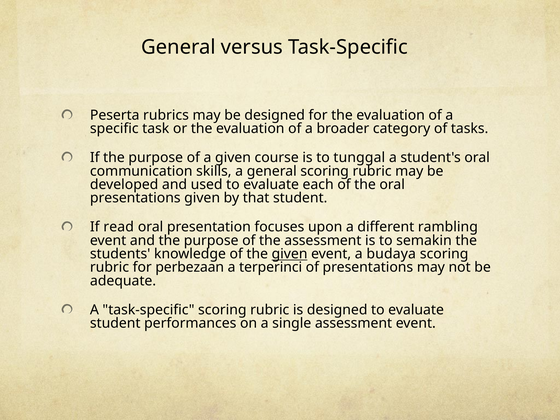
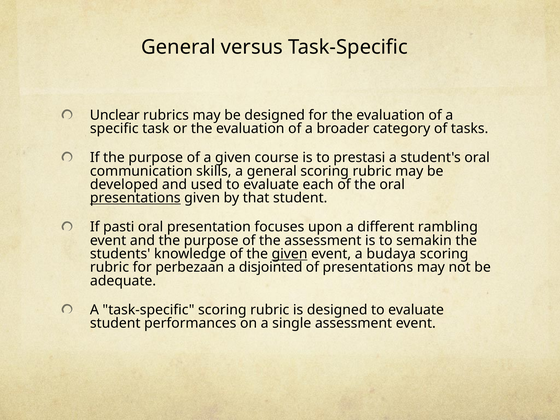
Peserta: Peserta -> Unclear
tunggal: tunggal -> prestasi
presentations at (135, 198) underline: none -> present
read: read -> pasti
terperinci: terperinci -> disjointed
